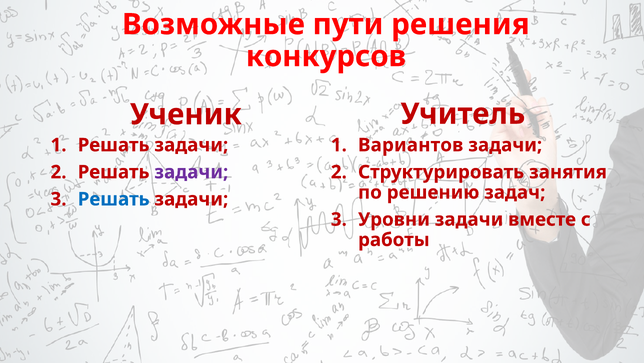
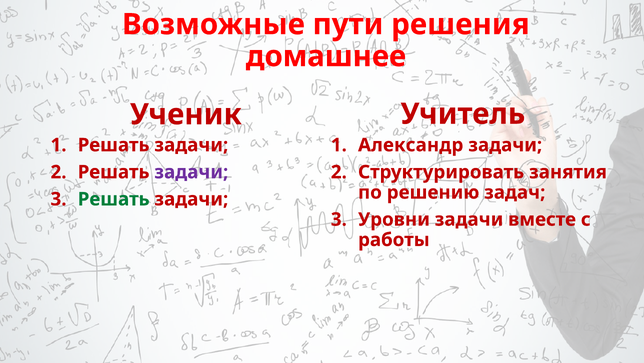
конкурсов: конкурсов -> домашнее
Вариантов: Вариантов -> Александр
Решать at (114, 199) colour: blue -> green
